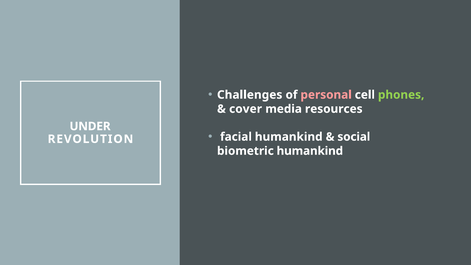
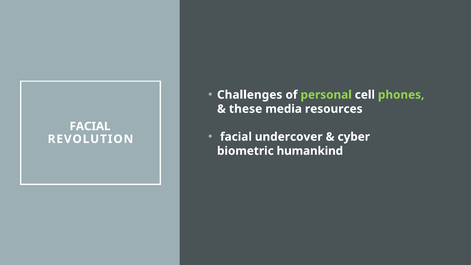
personal colour: pink -> light green
cover: cover -> these
UNDER at (90, 126): UNDER -> FACIAL
facial humankind: humankind -> undercover
social: social -> cyber
